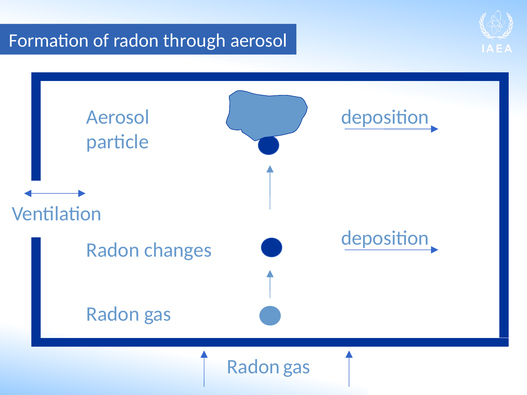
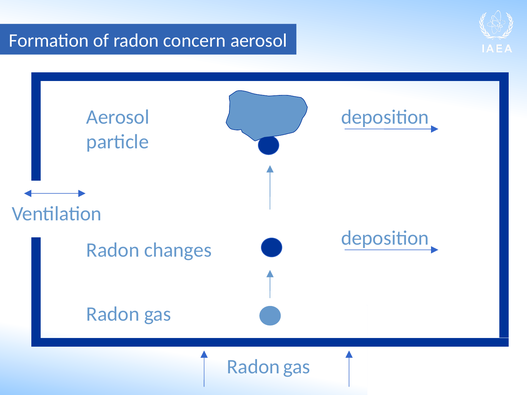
through: through -> concern
